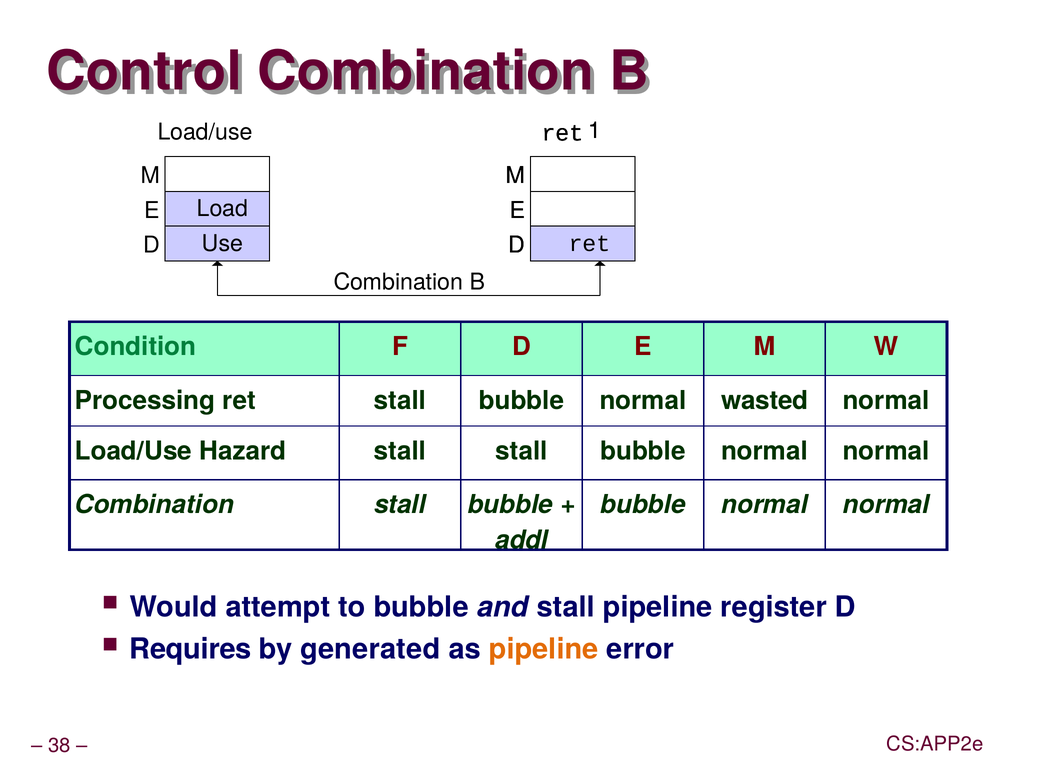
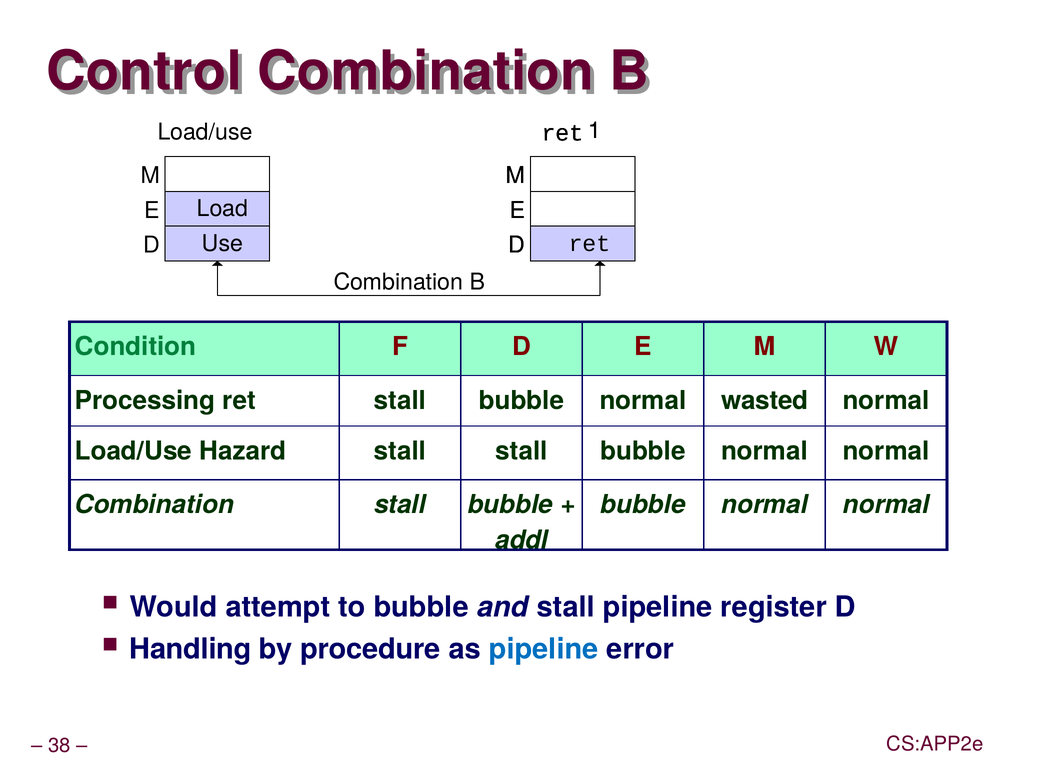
Requires: Requires -> Handling
generated: generated -> procedure
pipeline at (544, 649) colour: orange -> blue
